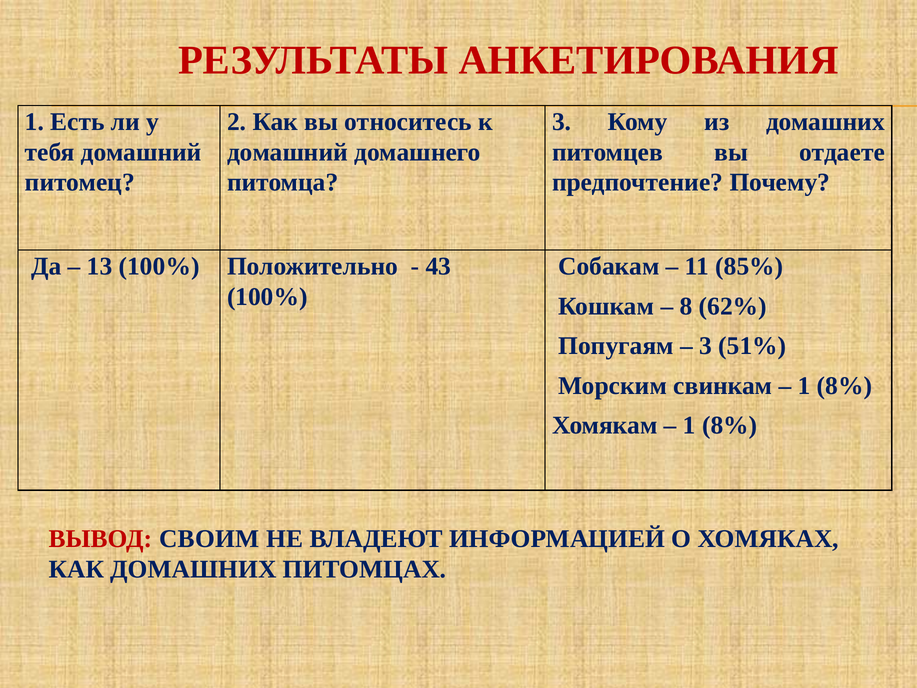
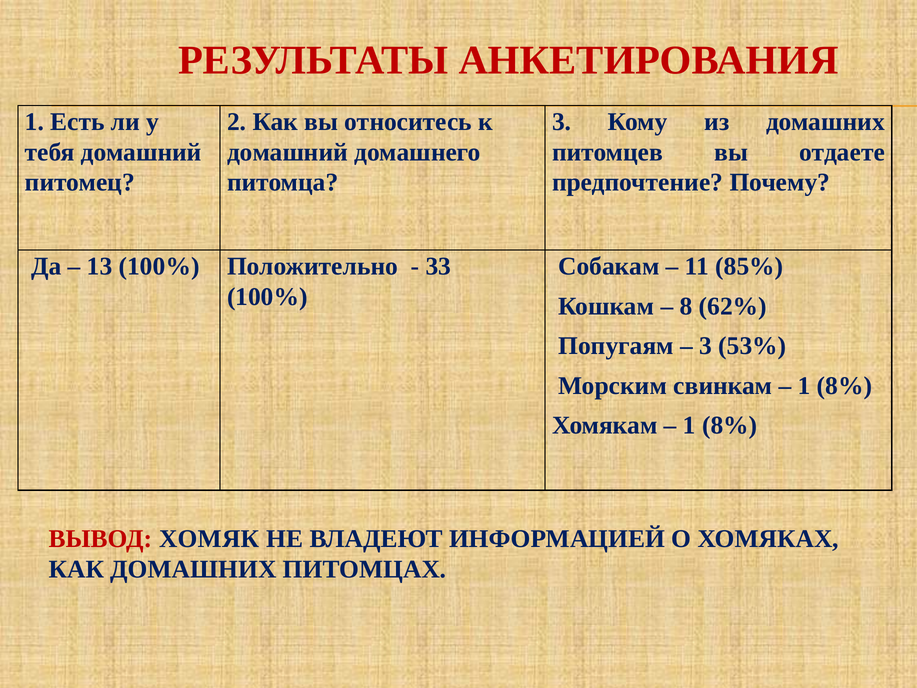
43: 43 -> 33
51%: 51% -> 53%
СВОИМ: СВОИМ -> ХОМЯК
